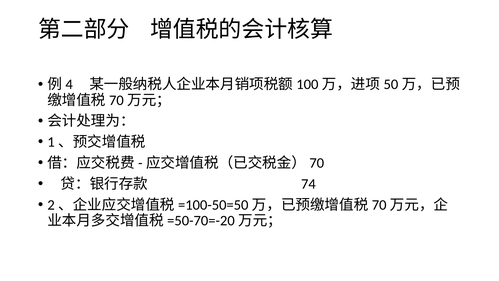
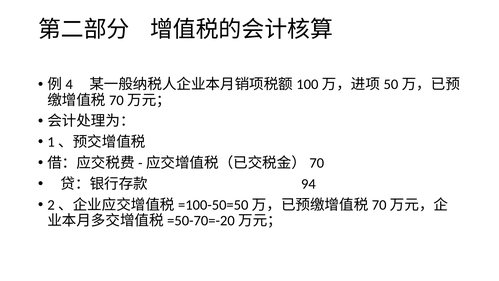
74: 74 -> 94
